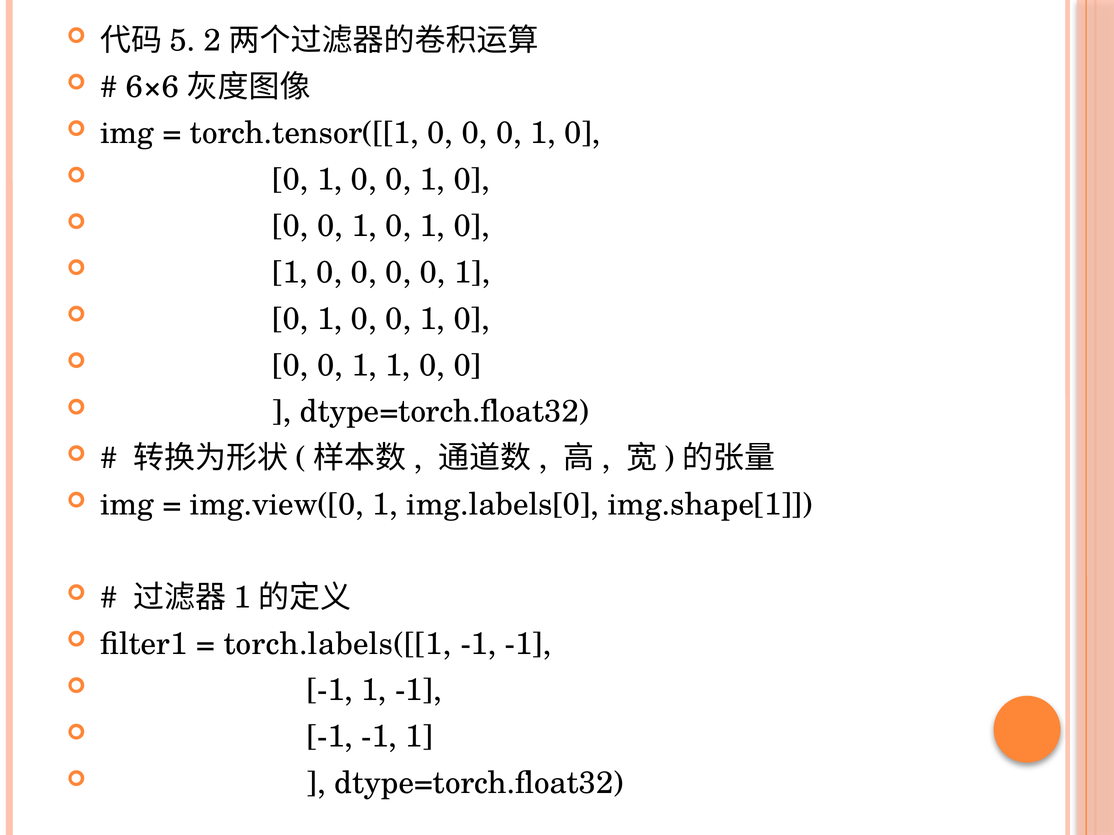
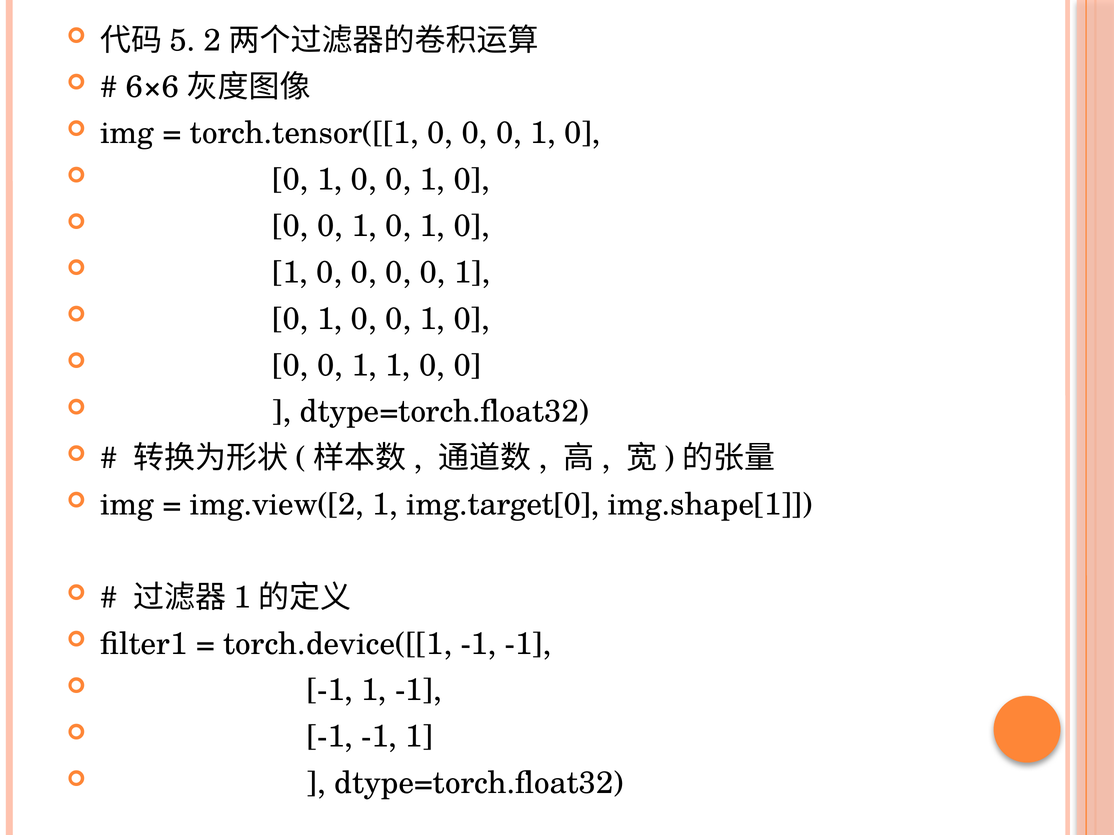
img.view([0: img.view([0 -> img.view([2
img.labels[0: img.labels[0 -> img.target[0
torch.labels([[1: torch.labels([[1 -> torch.device([[1
